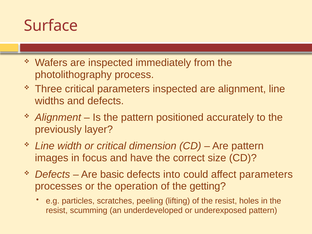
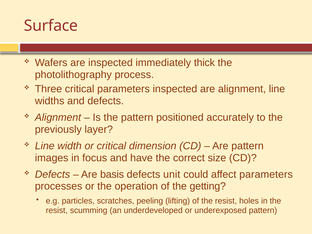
from: from -> thick
basic: basic -> basis
into: into -> unit
